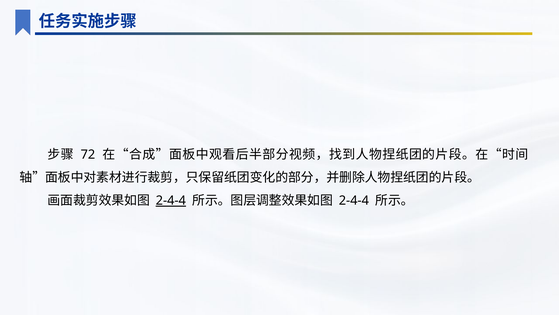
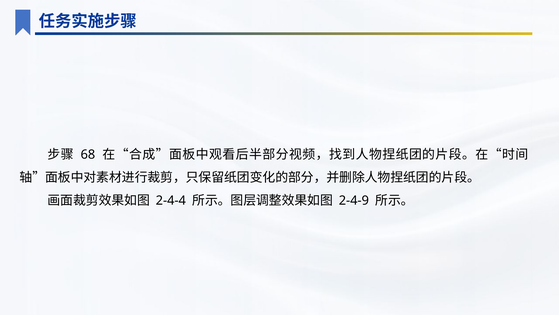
72: 72 -> 68
2-4-4 at (171, 200) underline: present -> none
2-4-4 at (354, 200): 2-4-4 -> 2-4-9
